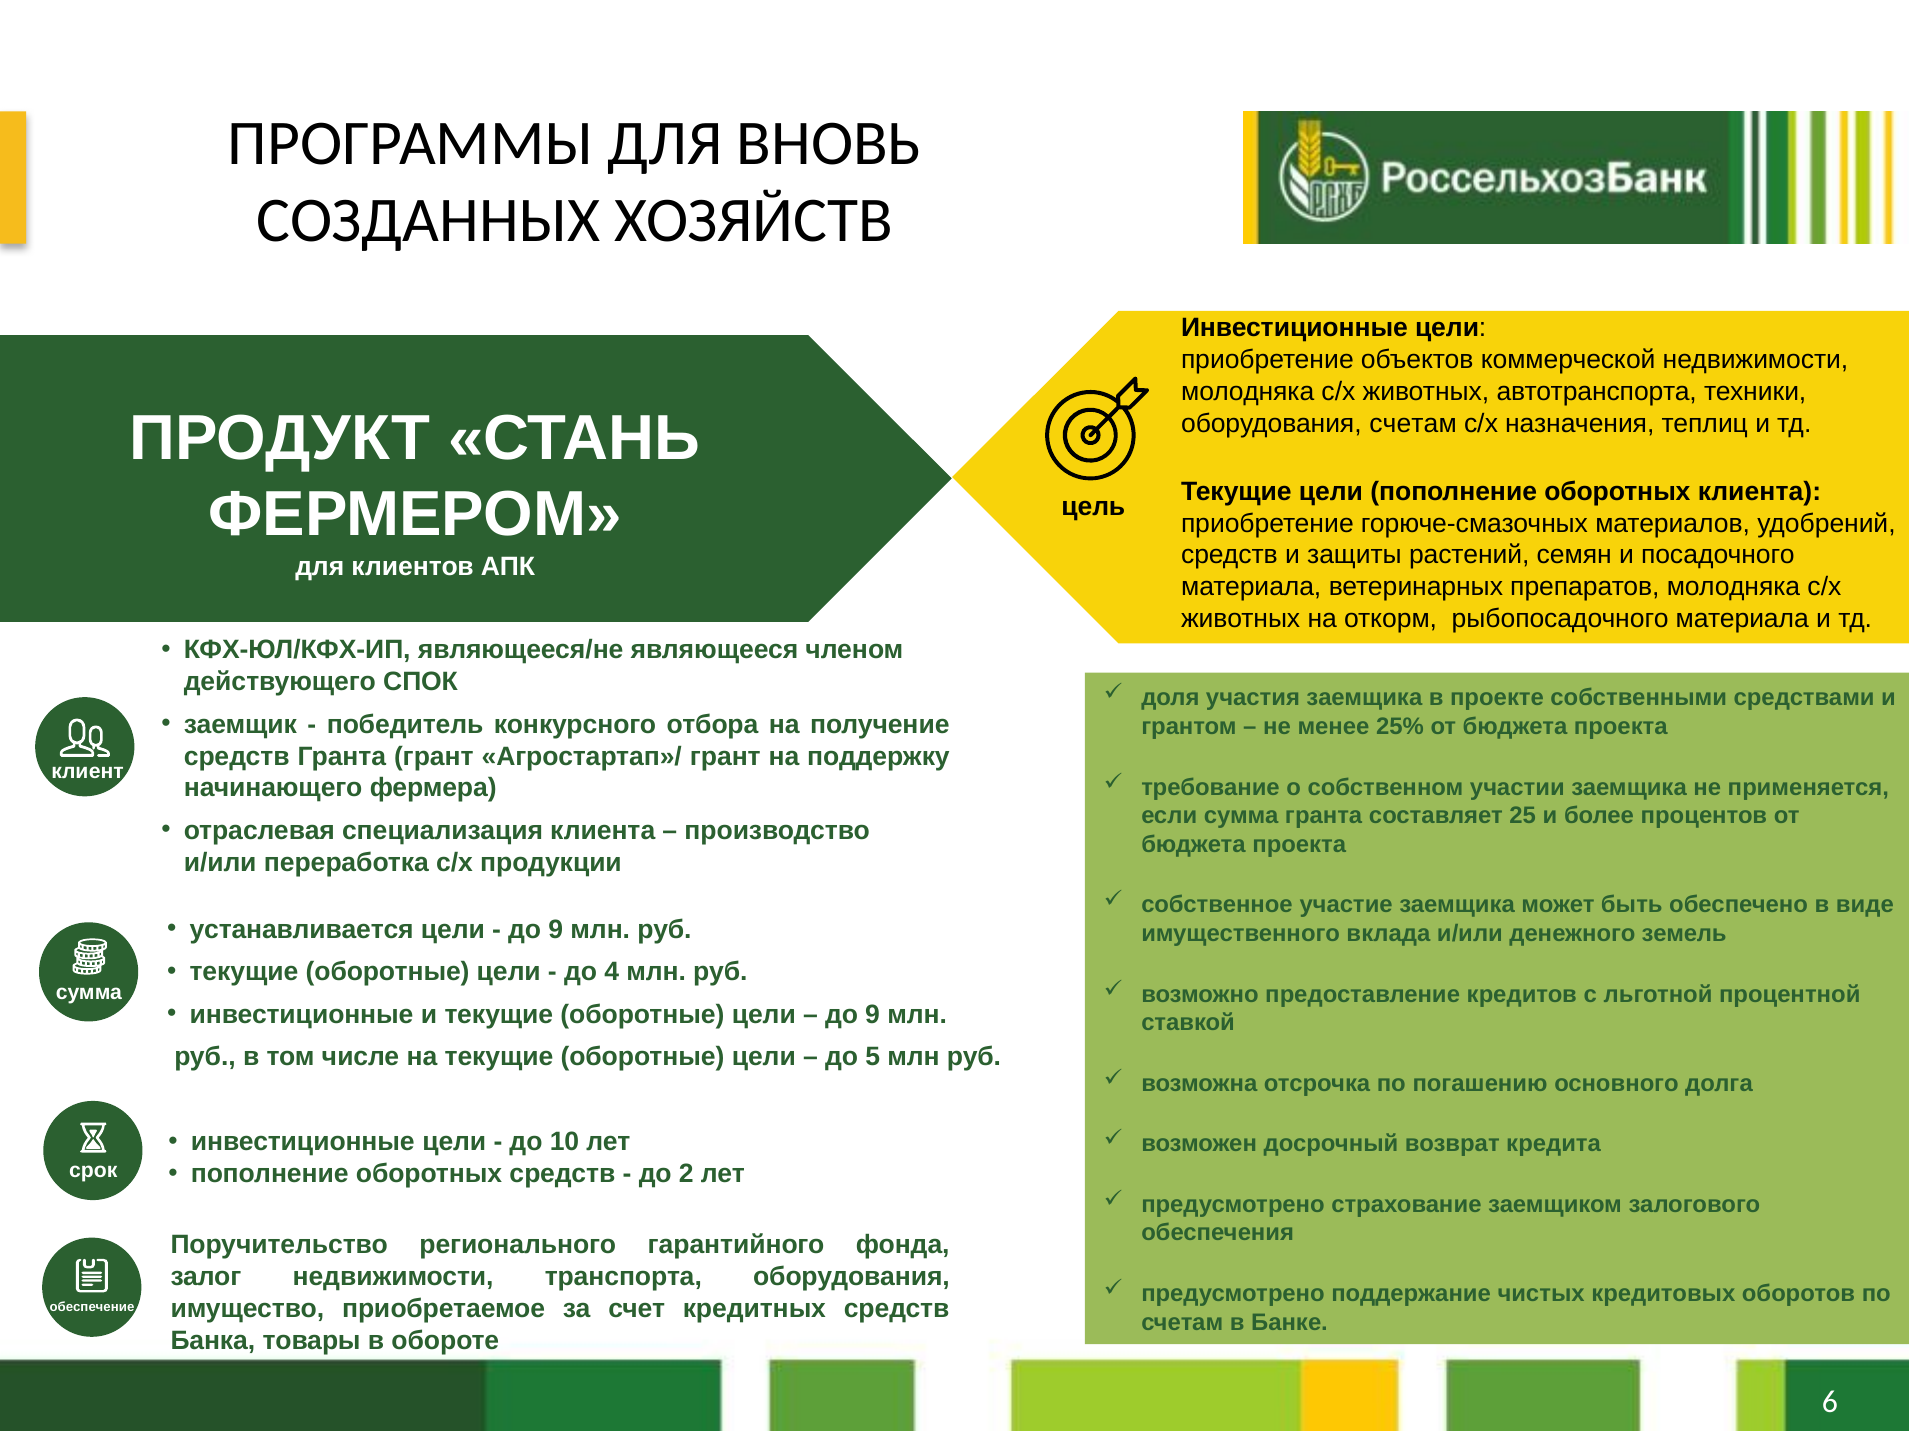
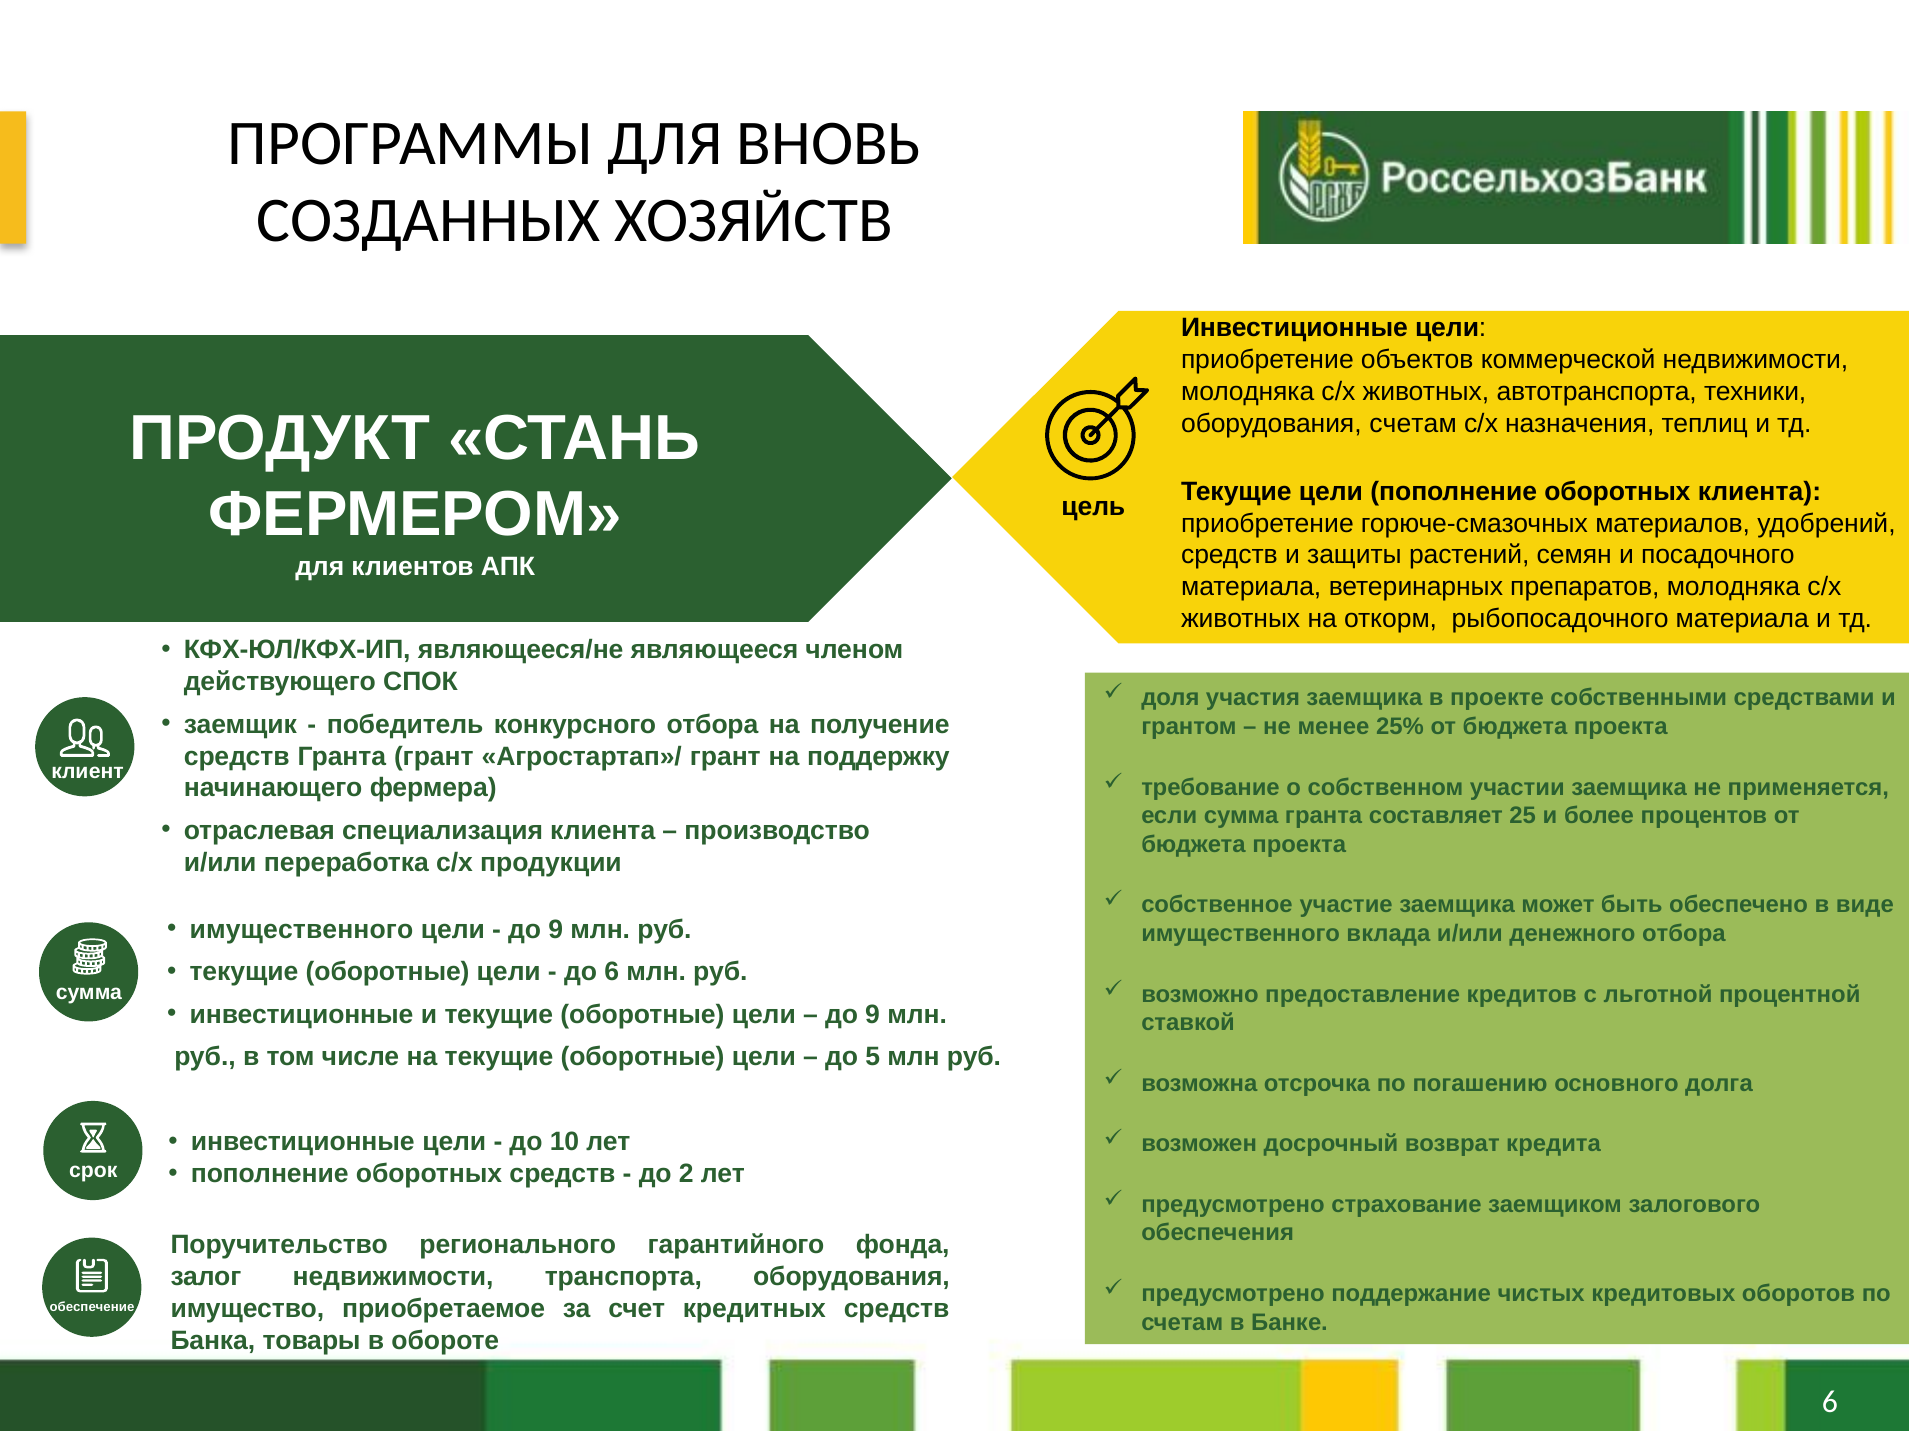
устанавливается at (302, 930): устанавливается -> имущественного
денежного земель: земель -> отбора
до 4: 4 -> 6
